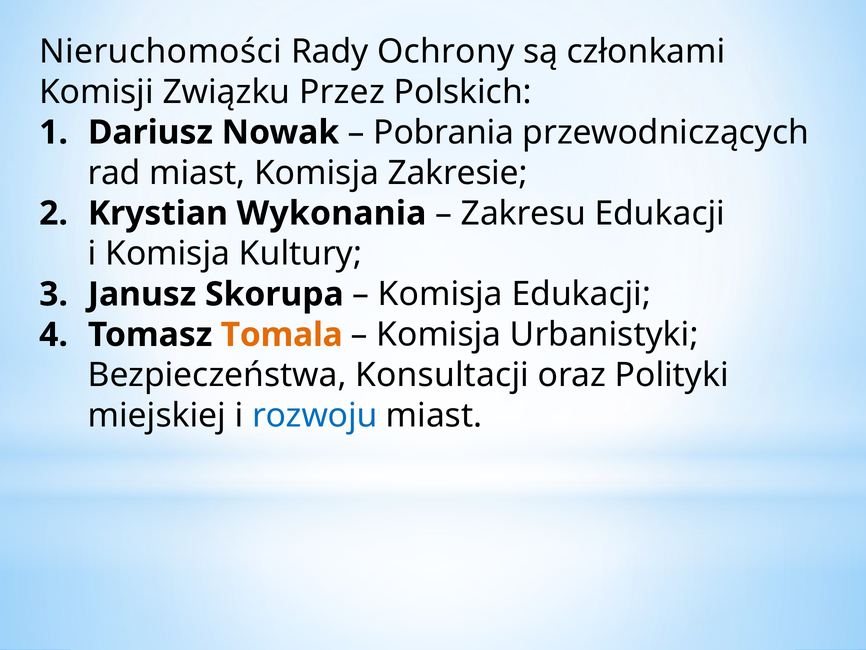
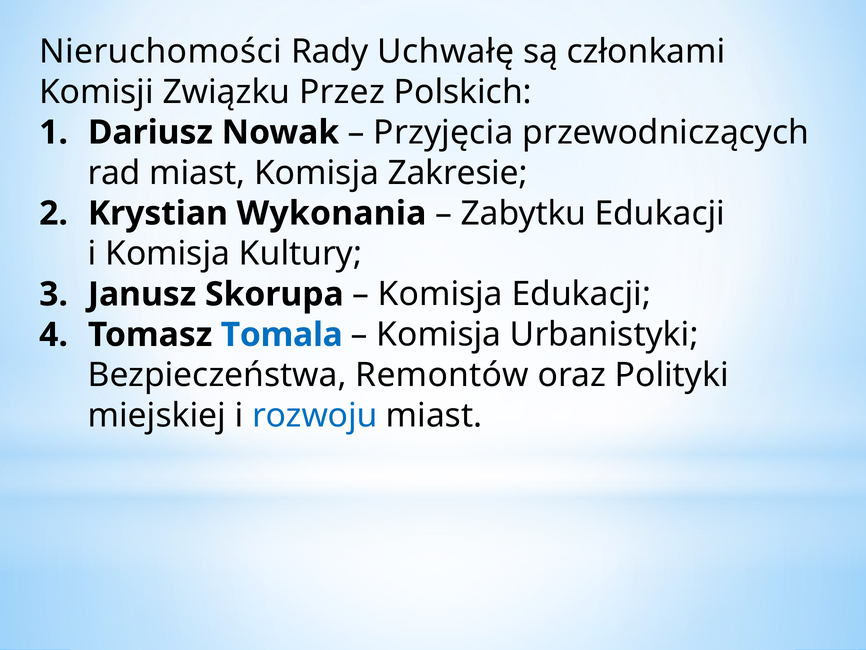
Ochrony: Ochrony -> Uchwałę
Pobrania: Pobrania -> Przyjęcia
Zakresu: Zakresu -> Zabytku
Tomala colour: orange -> blue
Konsultacji: Konsultacji -> Remontów
